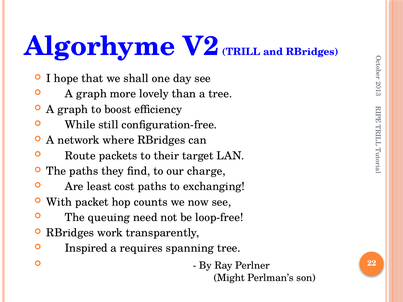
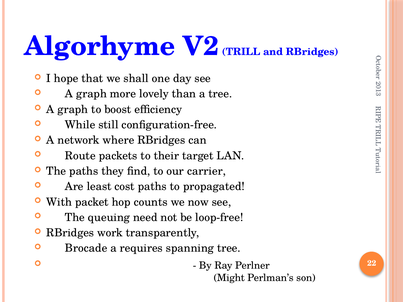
charge: charge -> carrier
exchanging: exchanging -> propagated
Inspired: Inspired -> Brocade
